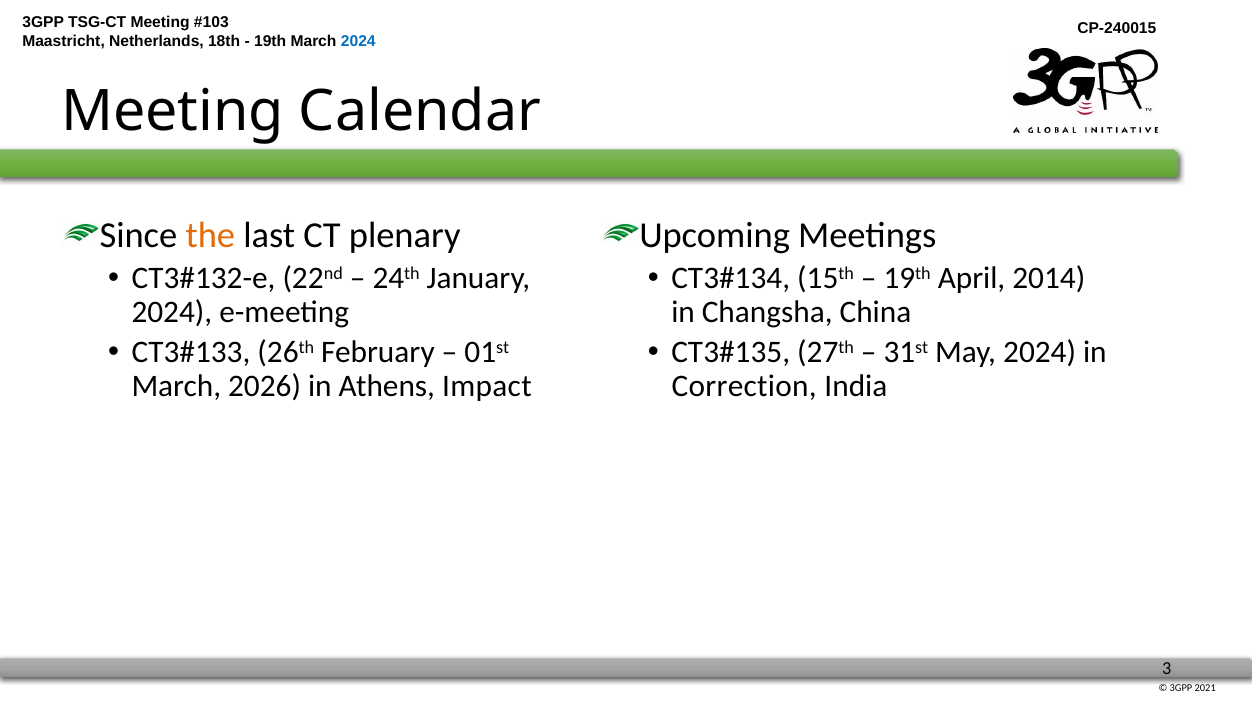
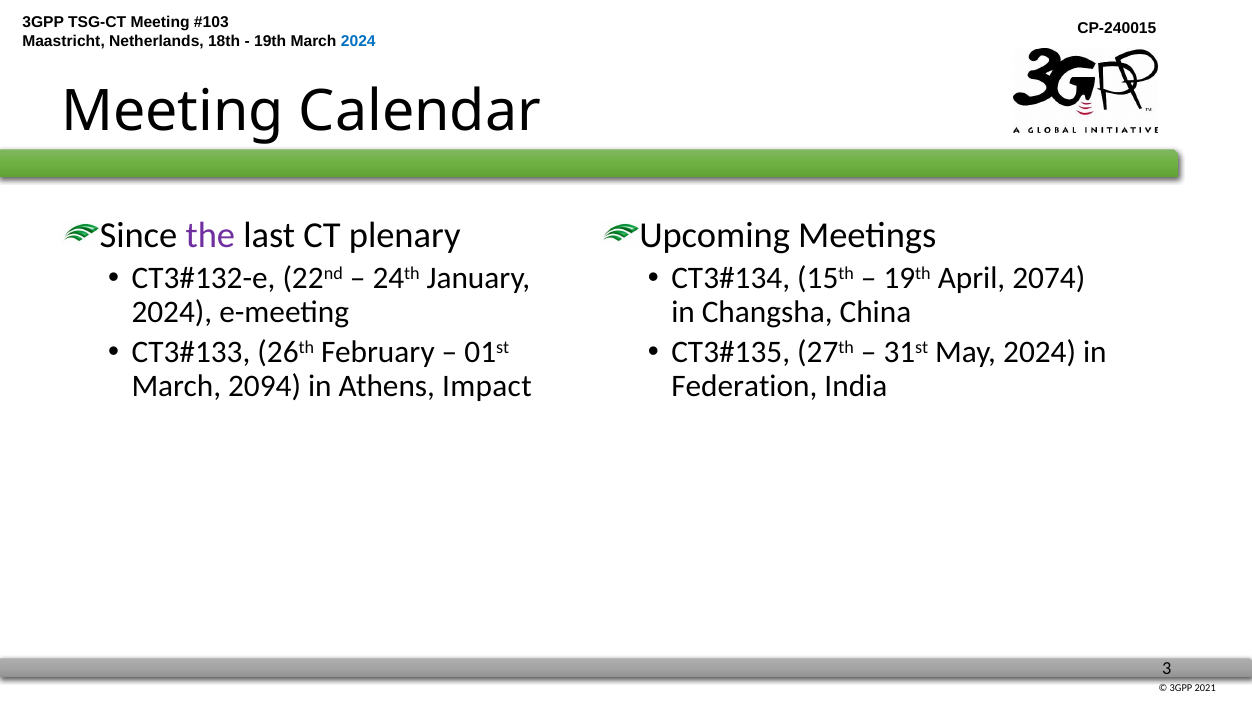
the colour: orange -> purple
2014: 2014 -> 2074
2026: 2026 -> 2094
Correction: Correction -> Federation
